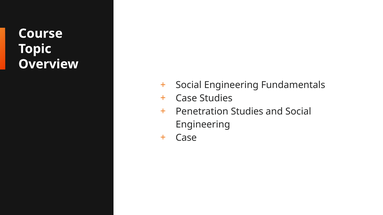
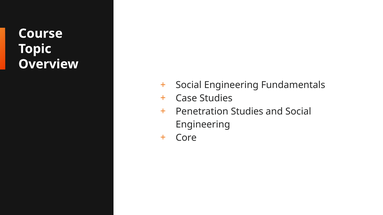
Case at (186, 138): Case -> Core
